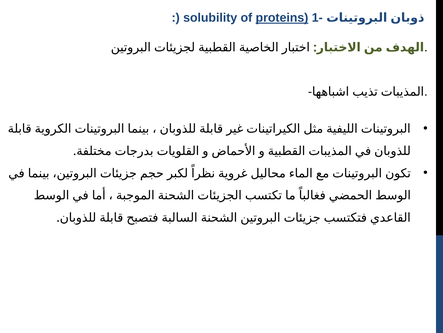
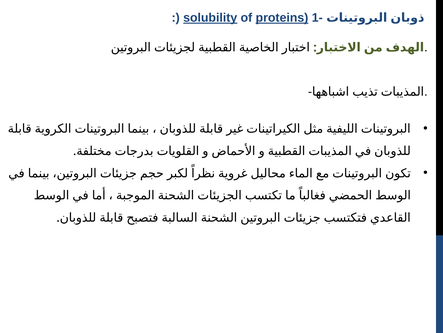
solubility underline: none -> present
